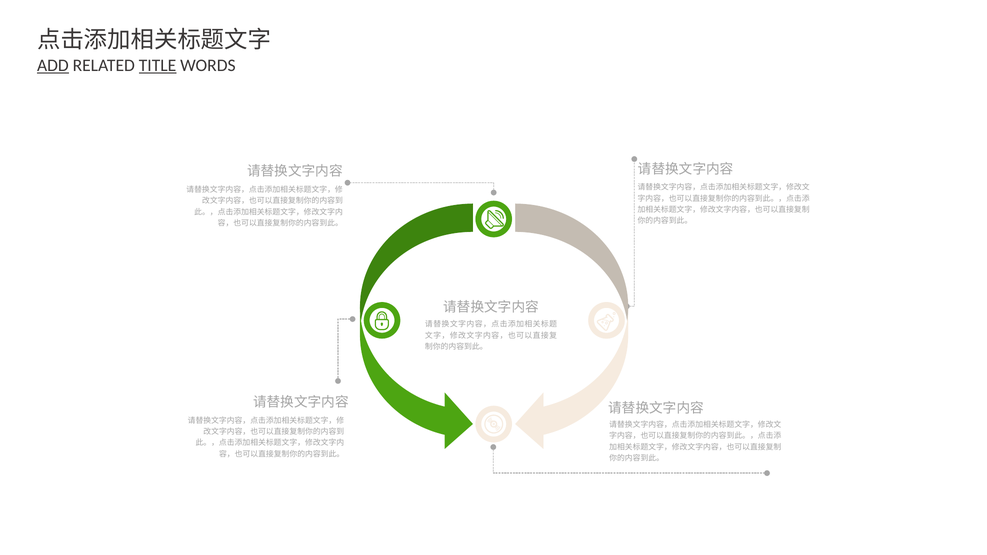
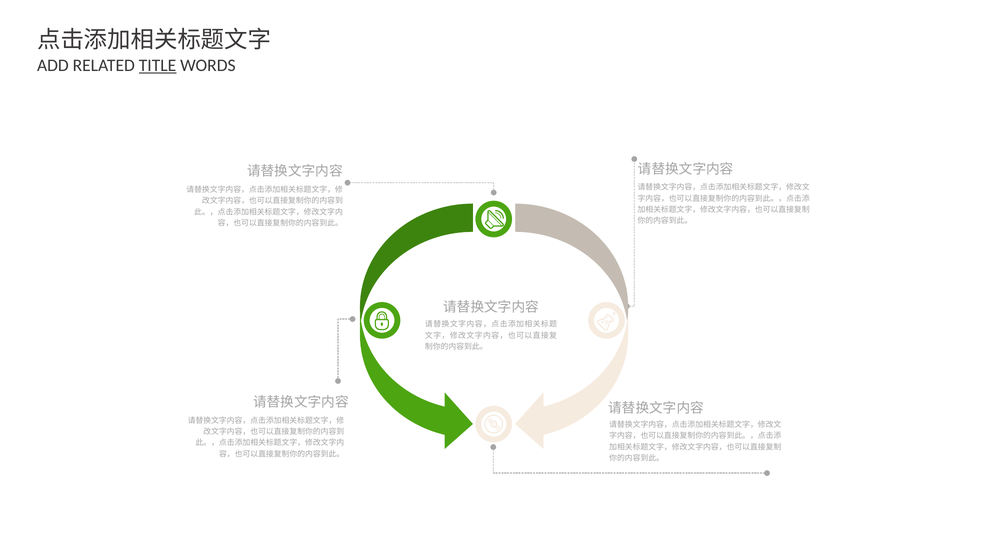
ADD underline: present -> none
